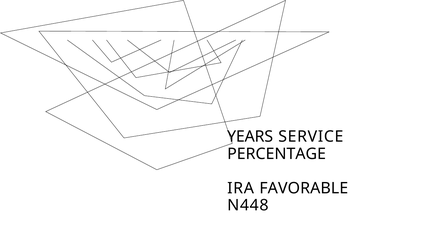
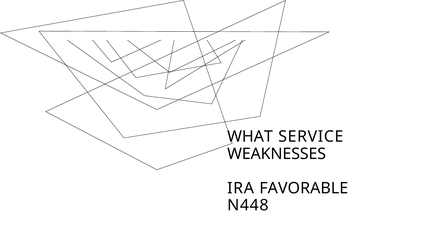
YEARS: YEARS -> WHAT
PERCENTAGE: PERCENTAGE -> WEAKNESSES
